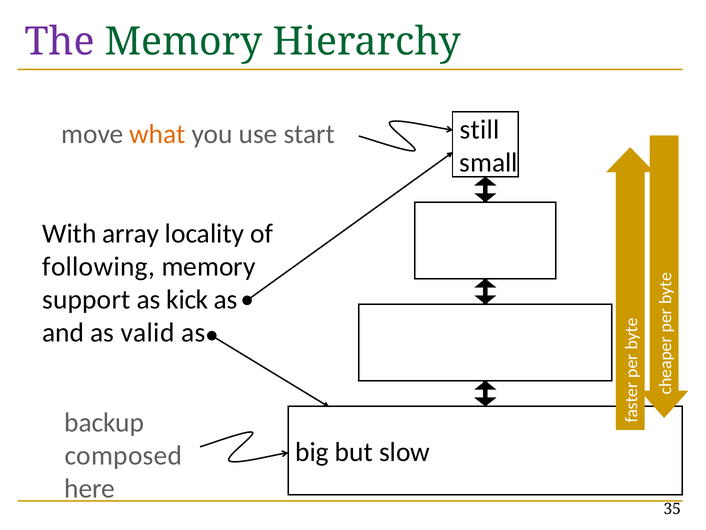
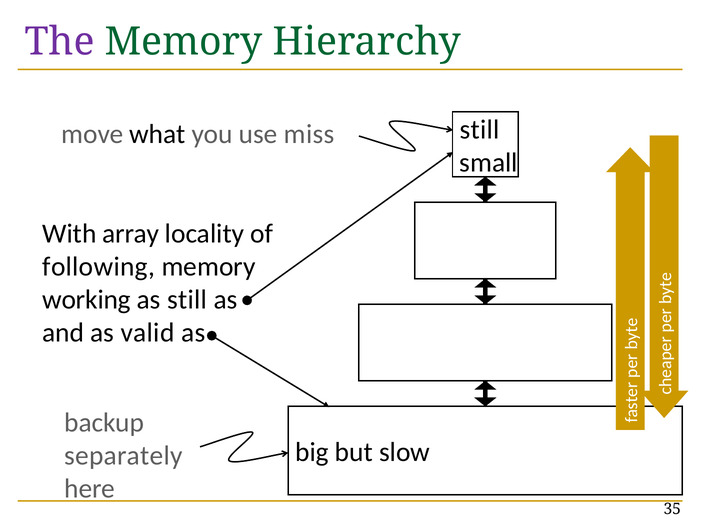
what colour: orange -> black
start: start -> miss
support: support -> working
as kick: kick -> still
composed: composed -> separately
